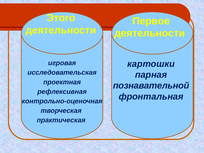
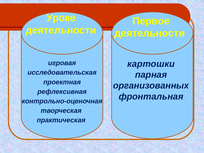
Этого: Этого -> Уроке
познавательной: познавательной -> организованных
